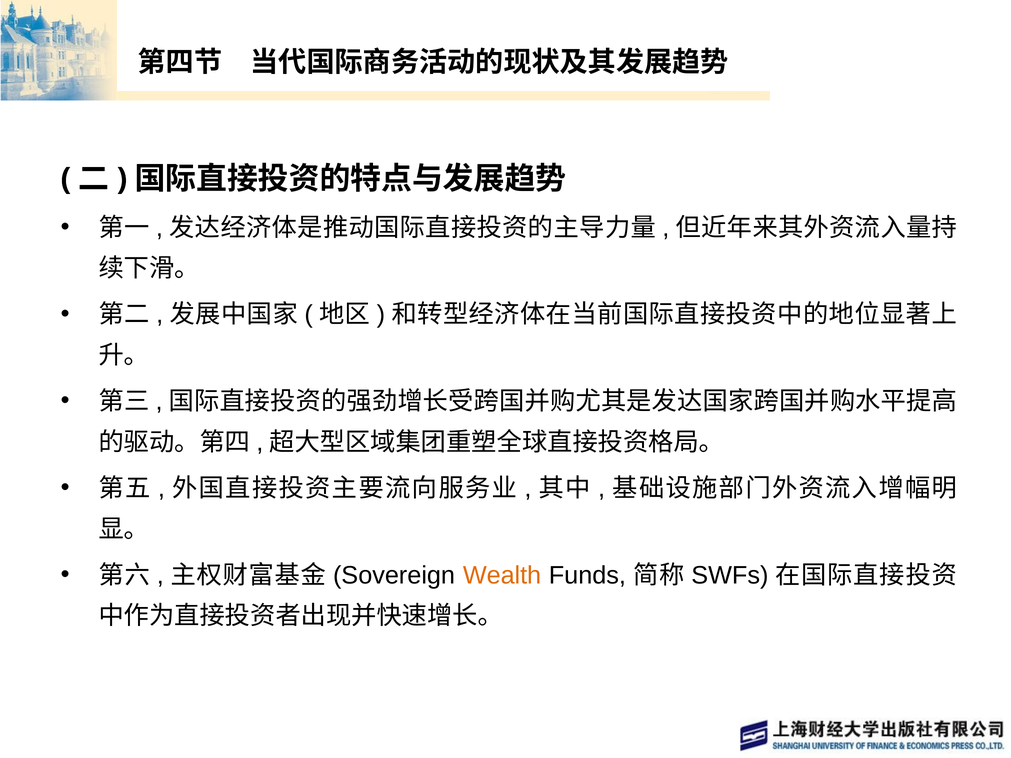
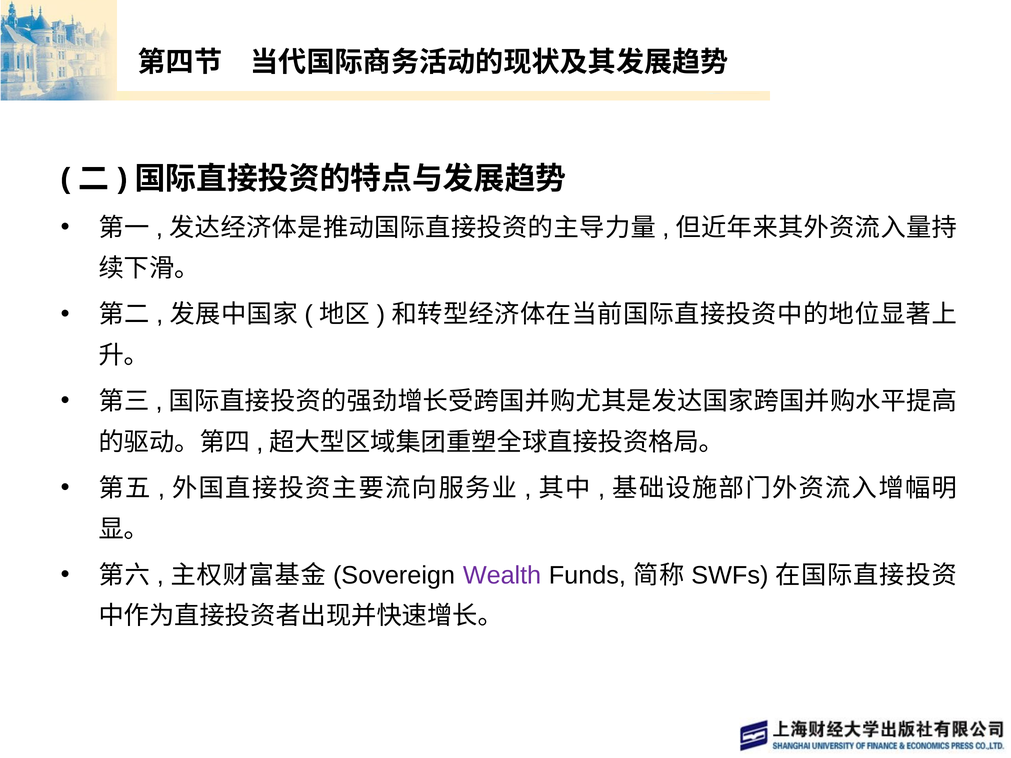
Wealth colour: orange -> purple
